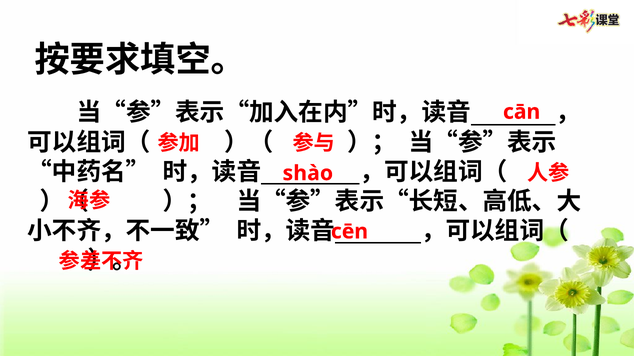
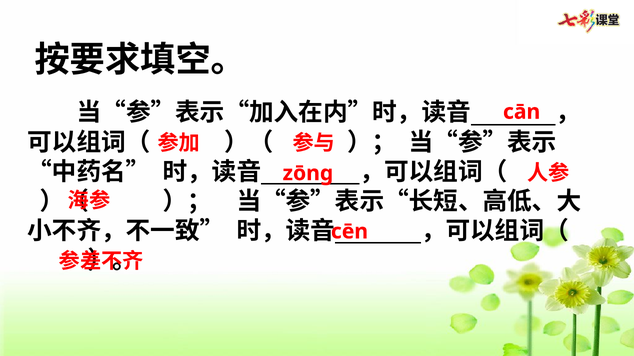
shào: shào -> zōng
